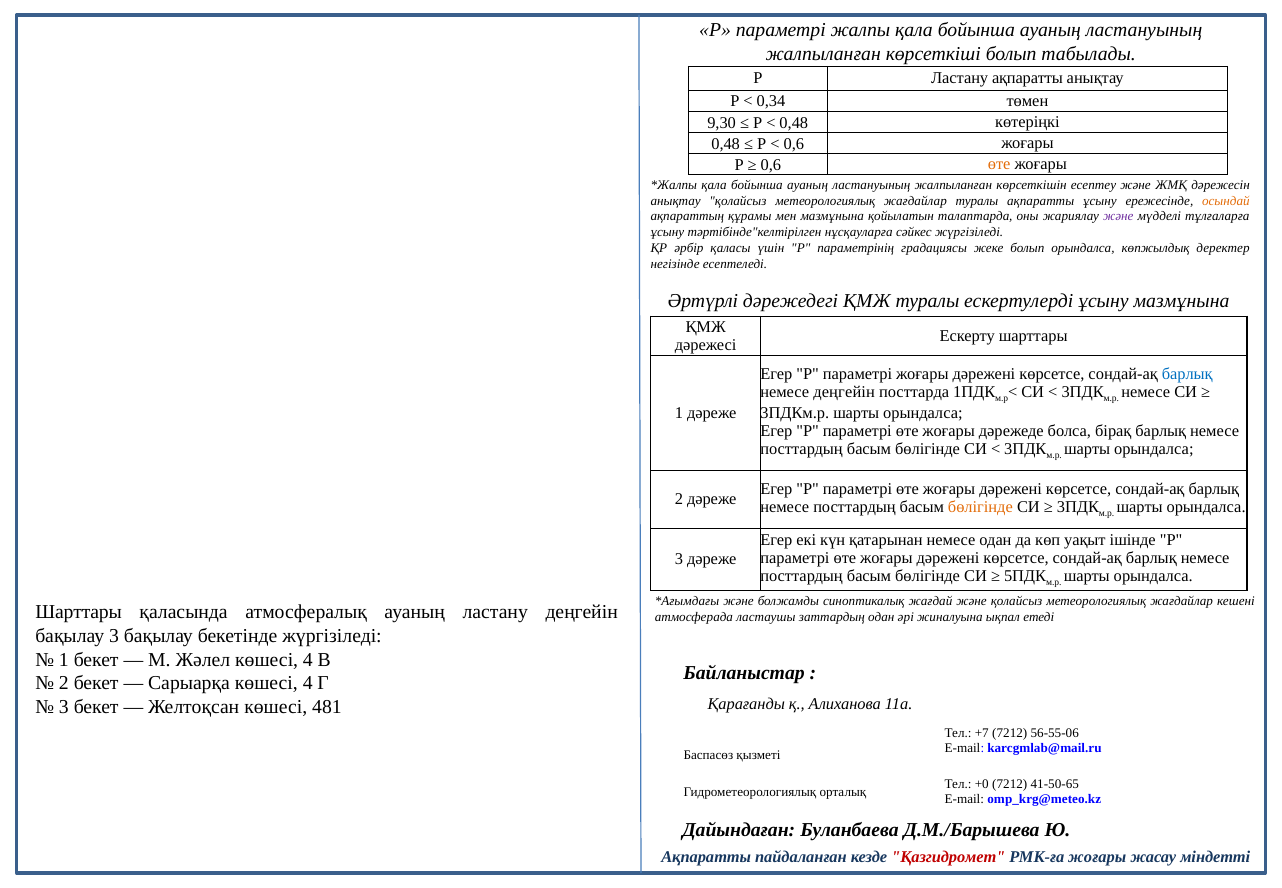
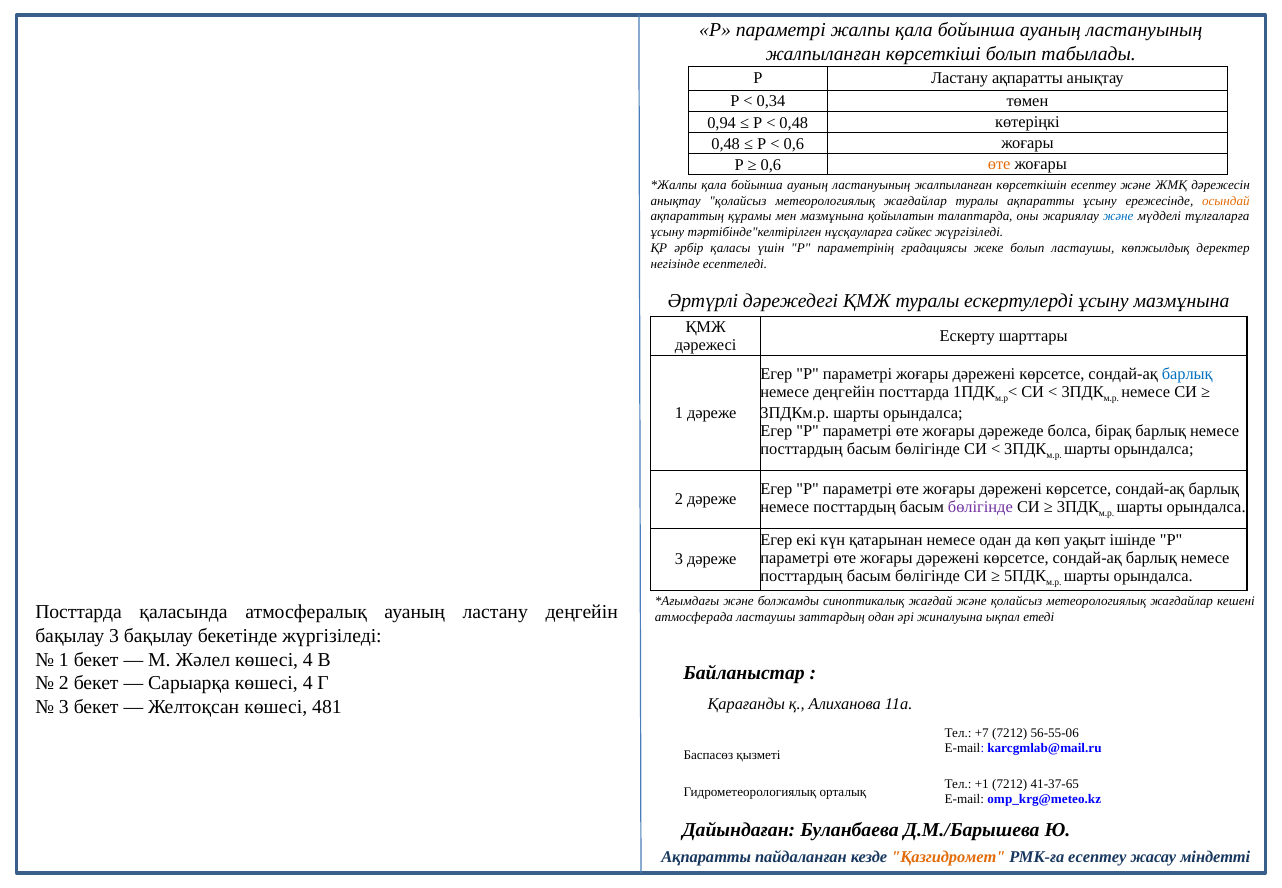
9,30: 9,30 -> 0,94
және at (1118, 216) colour: purple -> blue
болып орындалса: орындалса -> ластаушы
бөлігінде at (980, 507) colour: orange -> purple
Шарттары at (79, 612): Шарттары -> Посттарда
+0: +0 -> +1
41-50-65: 41-50-65 -> 41-37-65
Қазгидромет colour: red -> orange
РМК-ға жоғары: жоғары -> есептеу
